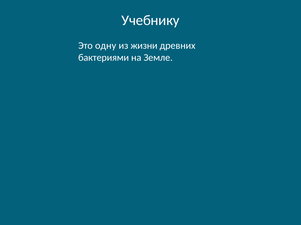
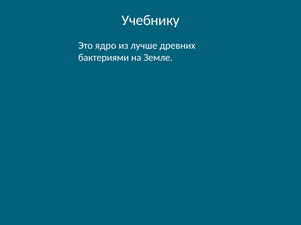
одну: одну -> ядро
жизни: жизни -> лучше
